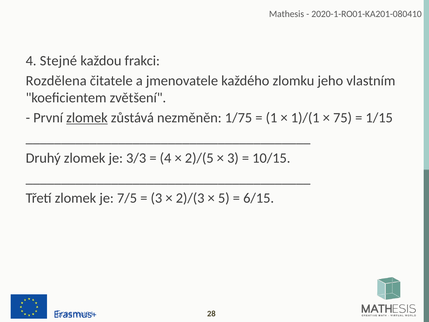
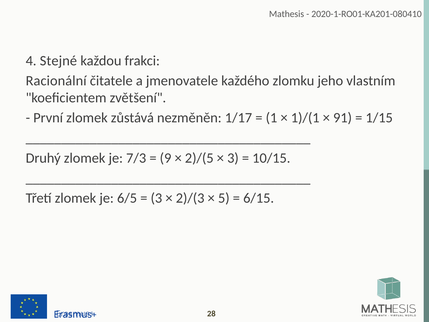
Rozdělena: Rozdělena -> Racionální
zlomek at (87, 118) underline: present -> none
1/75: 1/75 -> 1/17
75: 75 -> 91
3/3: 3/3 -> 7/3
4 at (166, 158): 4 -> 9
7/5: 7/5 -> 6/5
